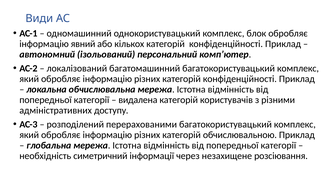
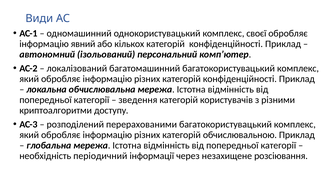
блок: блок -> своєї
видалена: видалена -> зведення
адміністративних: адміністративних -> криптоалгоритми
симетричний: симетричний -> періодичний
